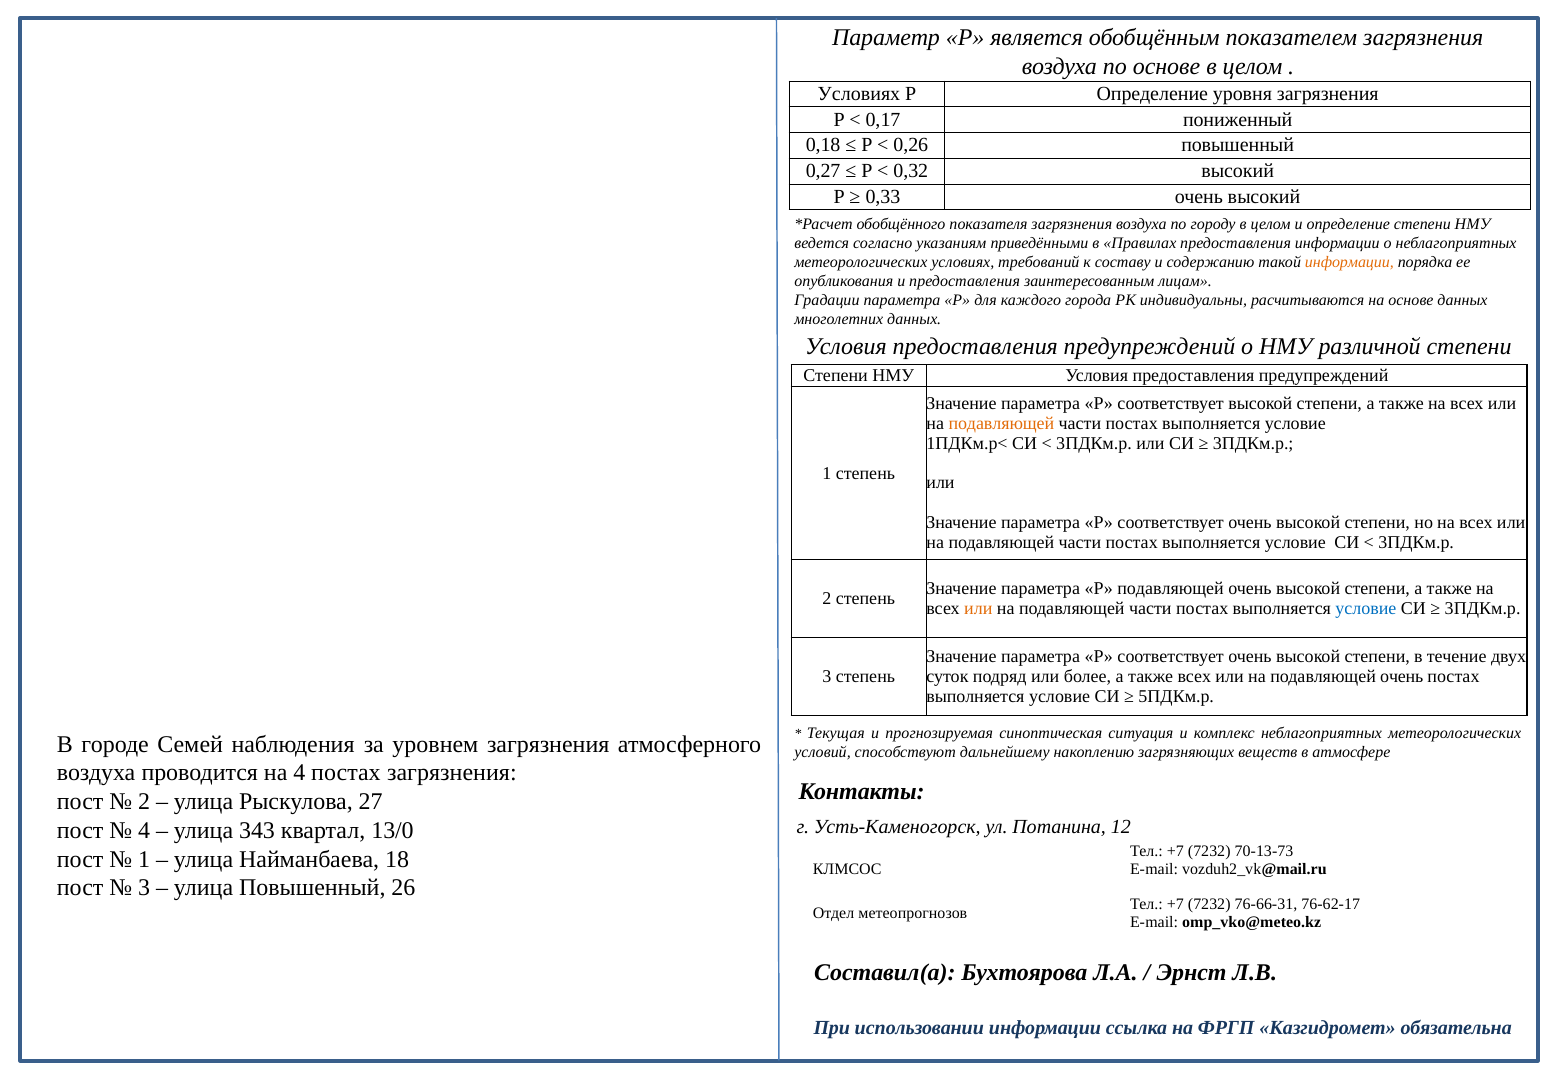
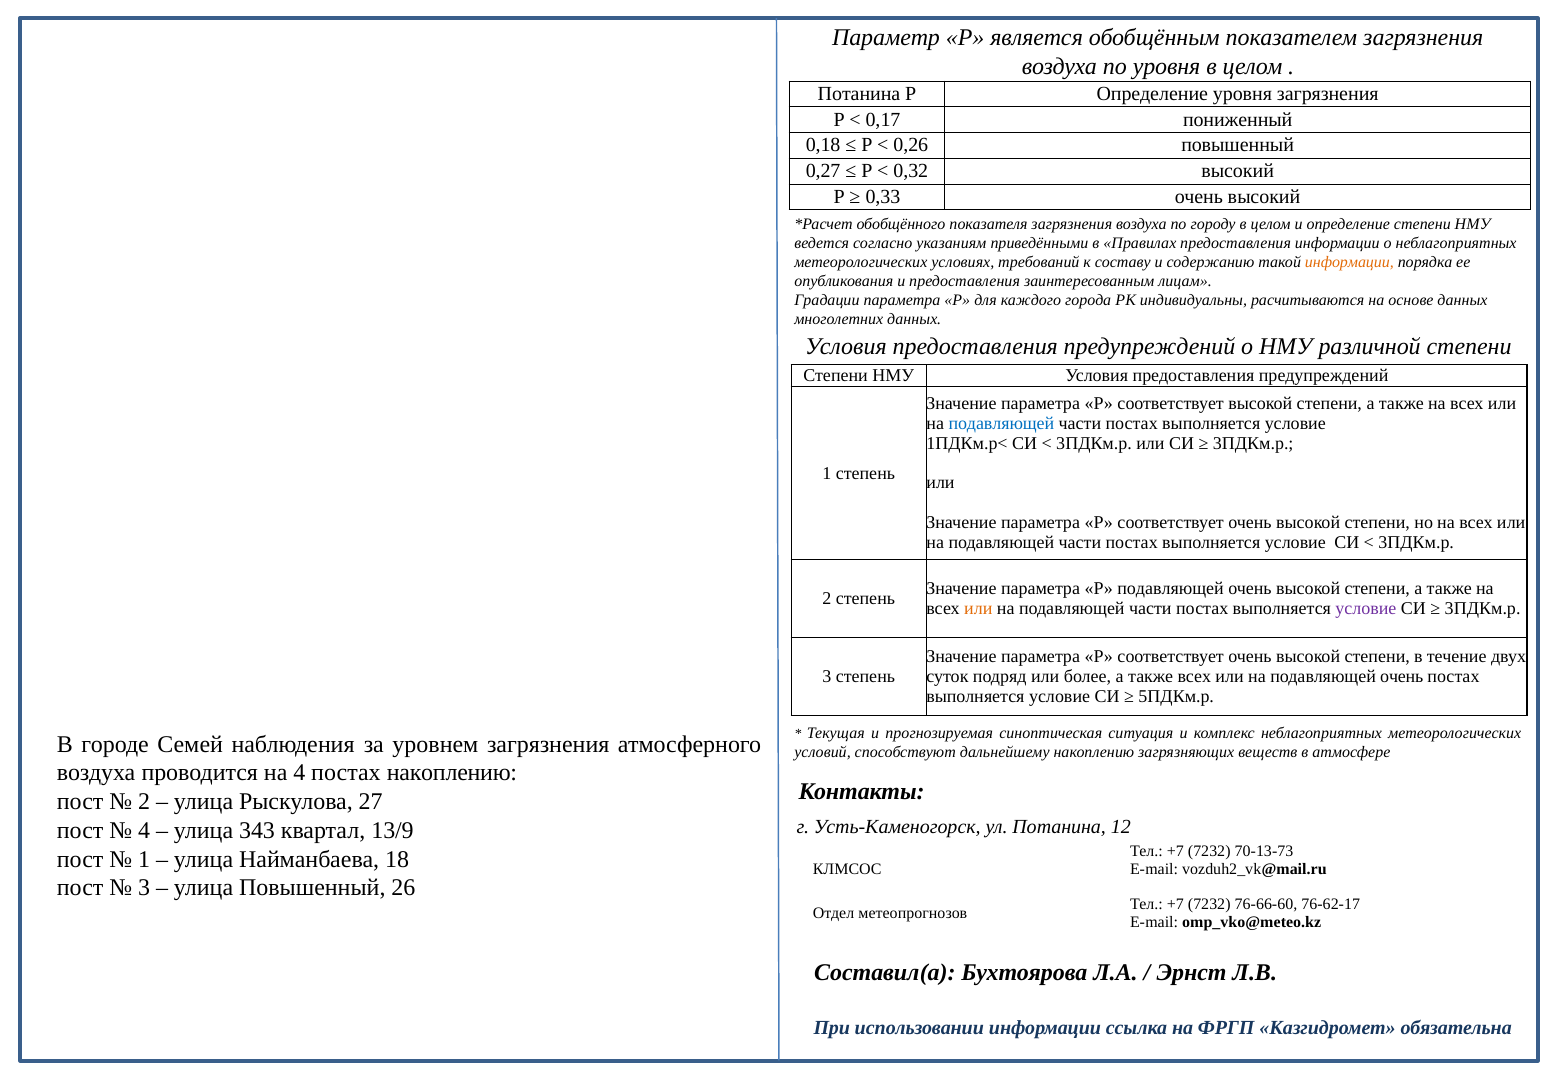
по основе: основе -> уровня
Условиях at (859, 94): Условиях -> Потанина
подавляющей at (1001, 423) colour: orange -> blue
условие at (1366, 608) colour: blue -> purple
постах загрязнения: загрязнения -> накоплению
13/0: 13/0 -> 13/9
76-66-31: 76-66-31 -> 76-66-60
